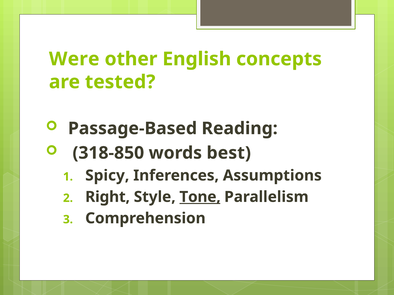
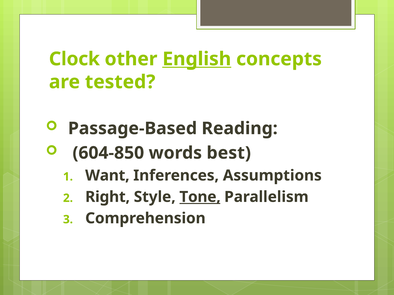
Were: Were -> Clock
English underline: none -> present
318-850: 318-850 -> 604-850
Spicy: Spicy -> Want
